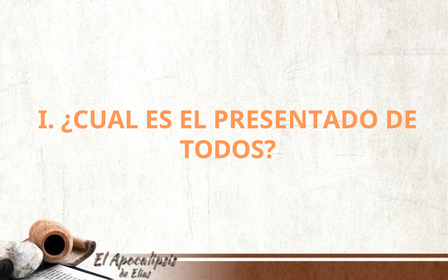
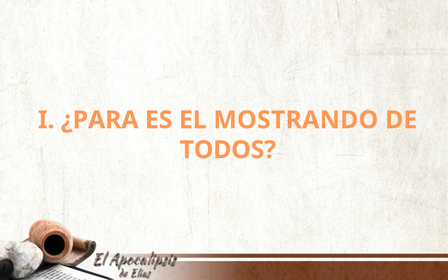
¿CUAL: ¿CUAL -> ¿PARA
PRESENTADO: PRESENTADO -> MOSTRANDO
